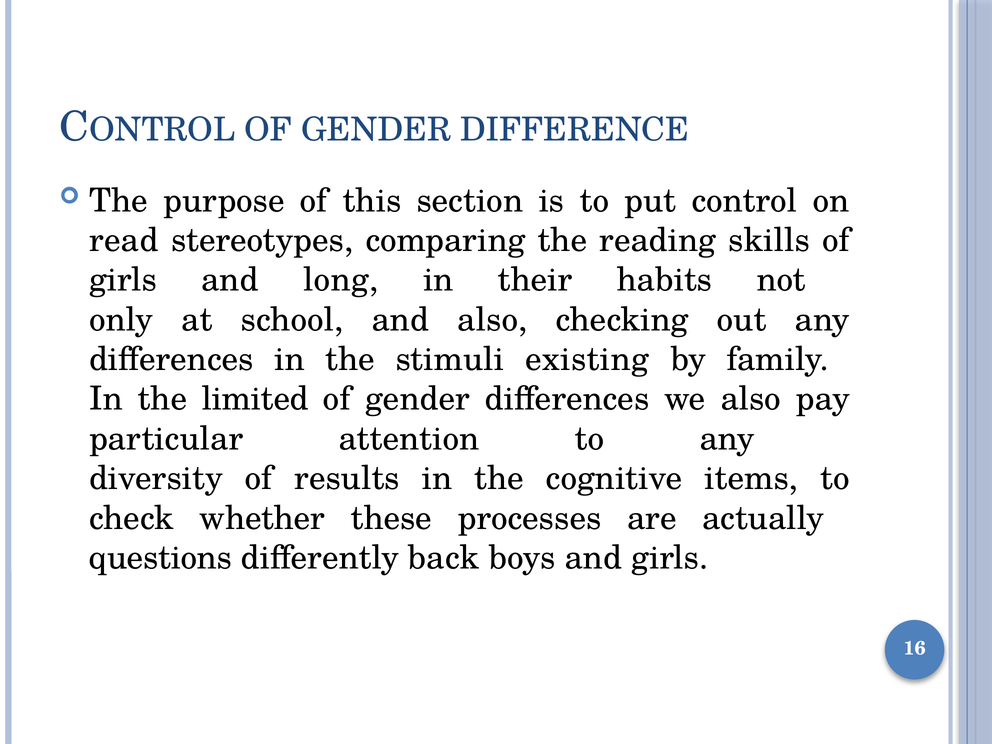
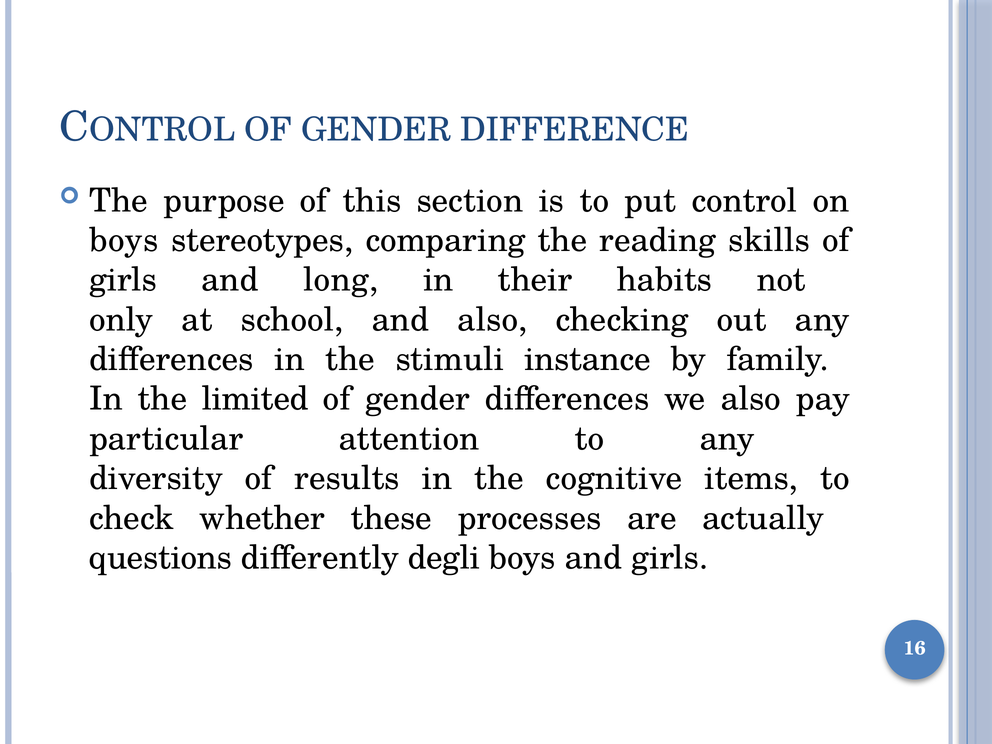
read at (124, 240): read -> boys
existing: existing -> instance
back: back -> degli
